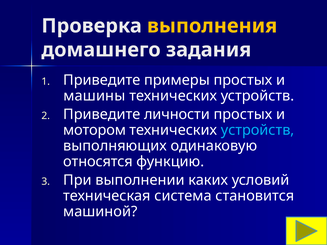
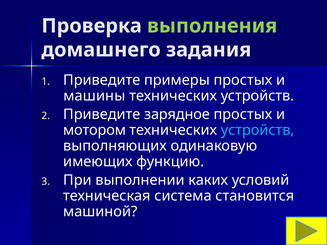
выполнения colour: yellow -> light green
личности: личности -> зарядное
относятся: относятся -> имеющих
